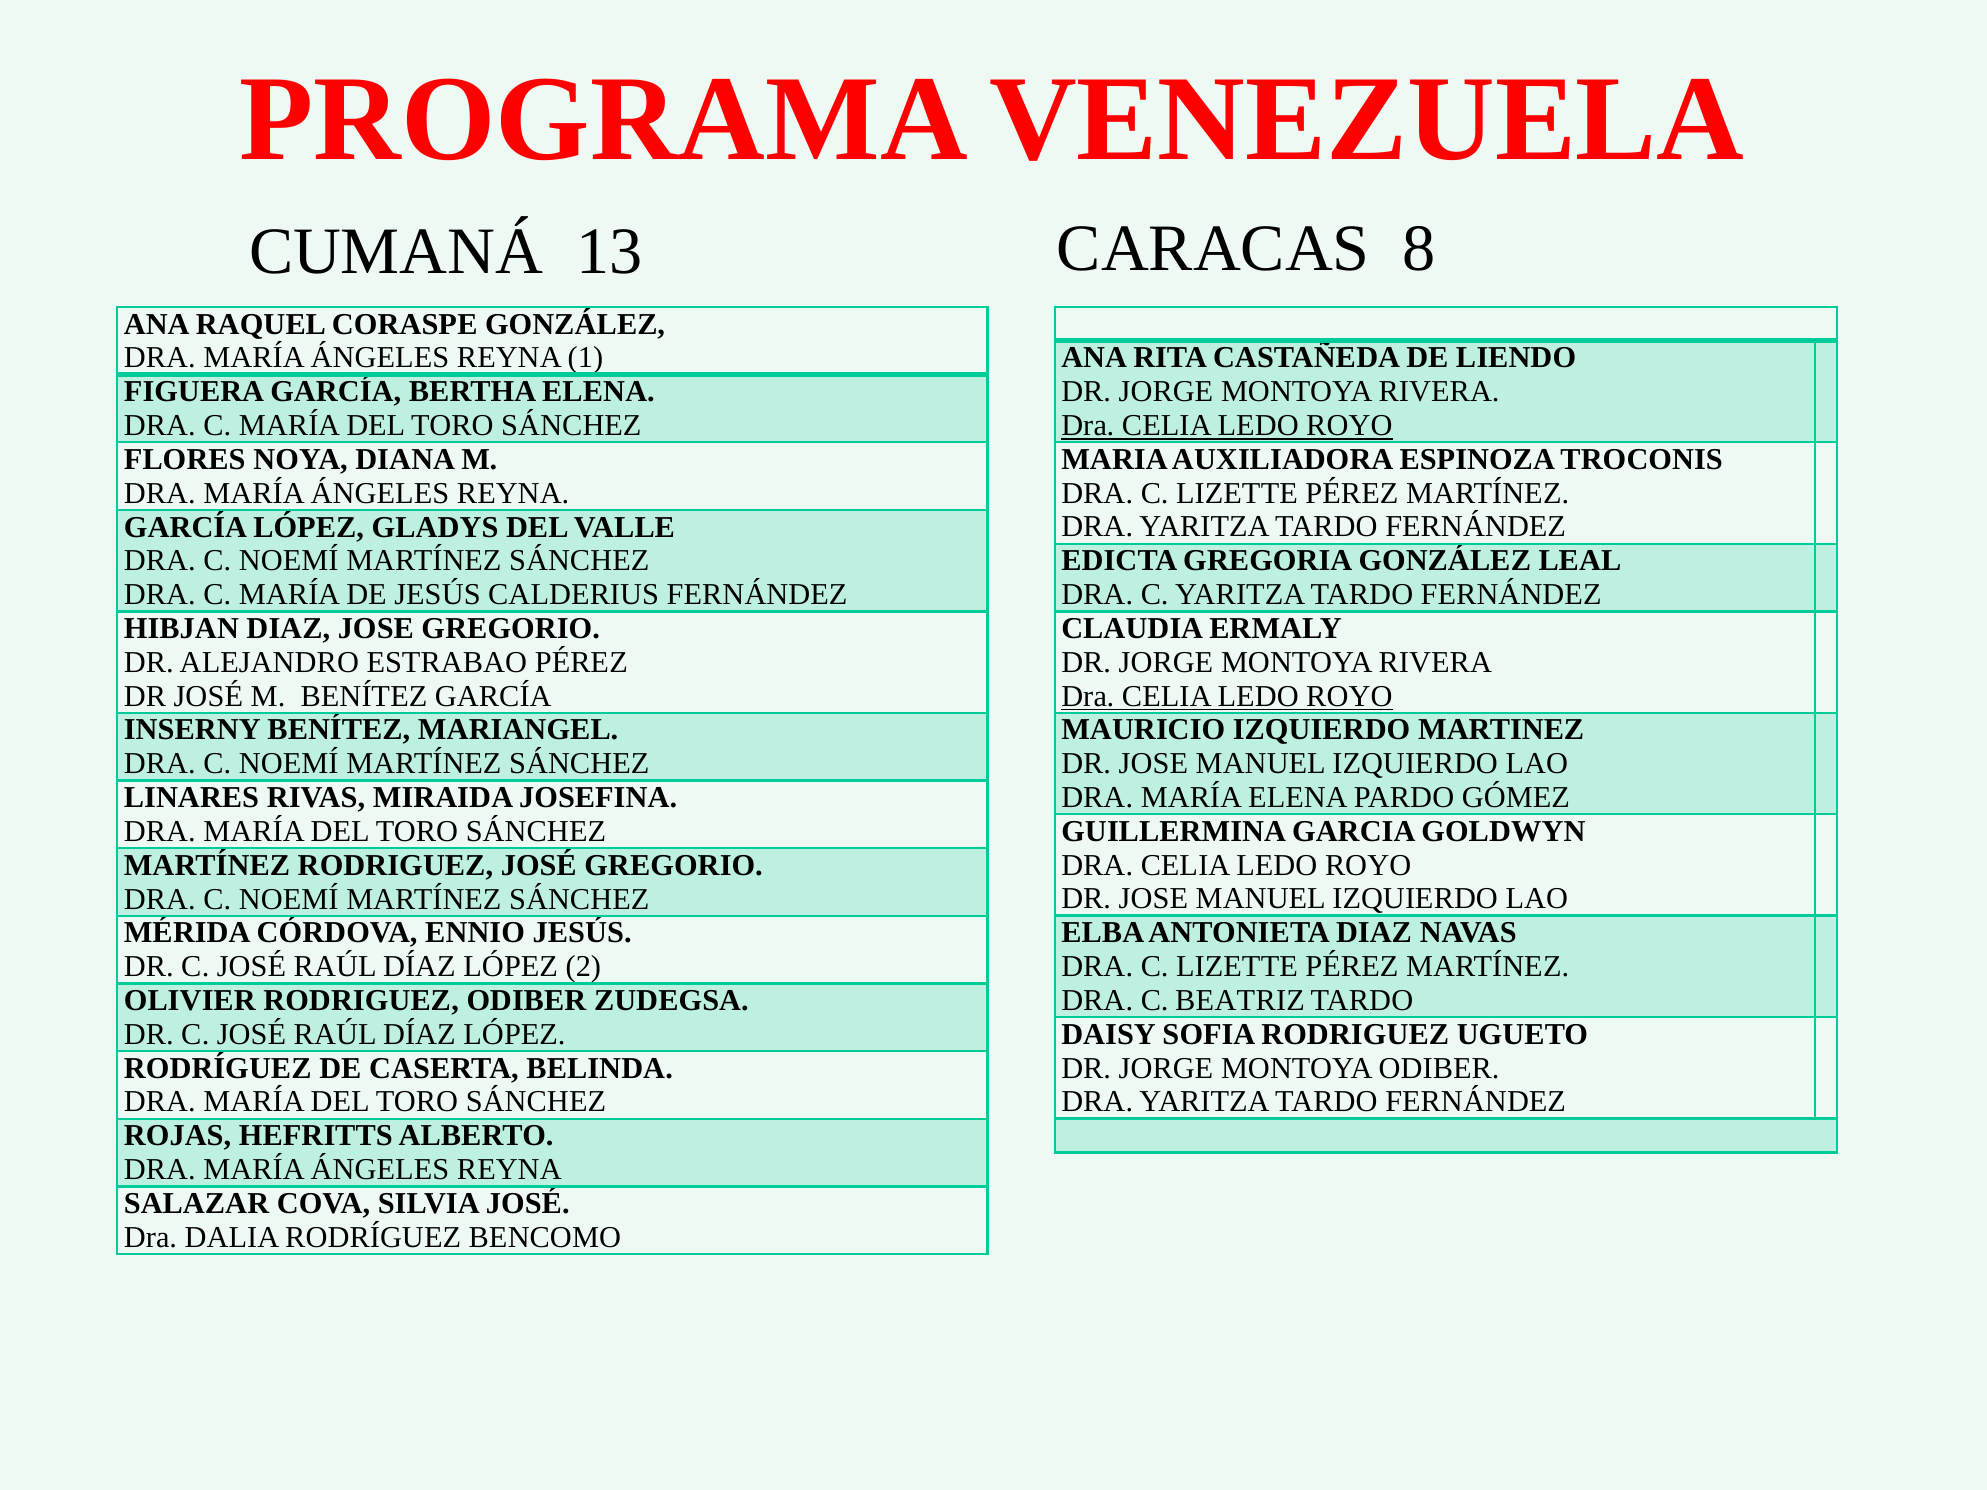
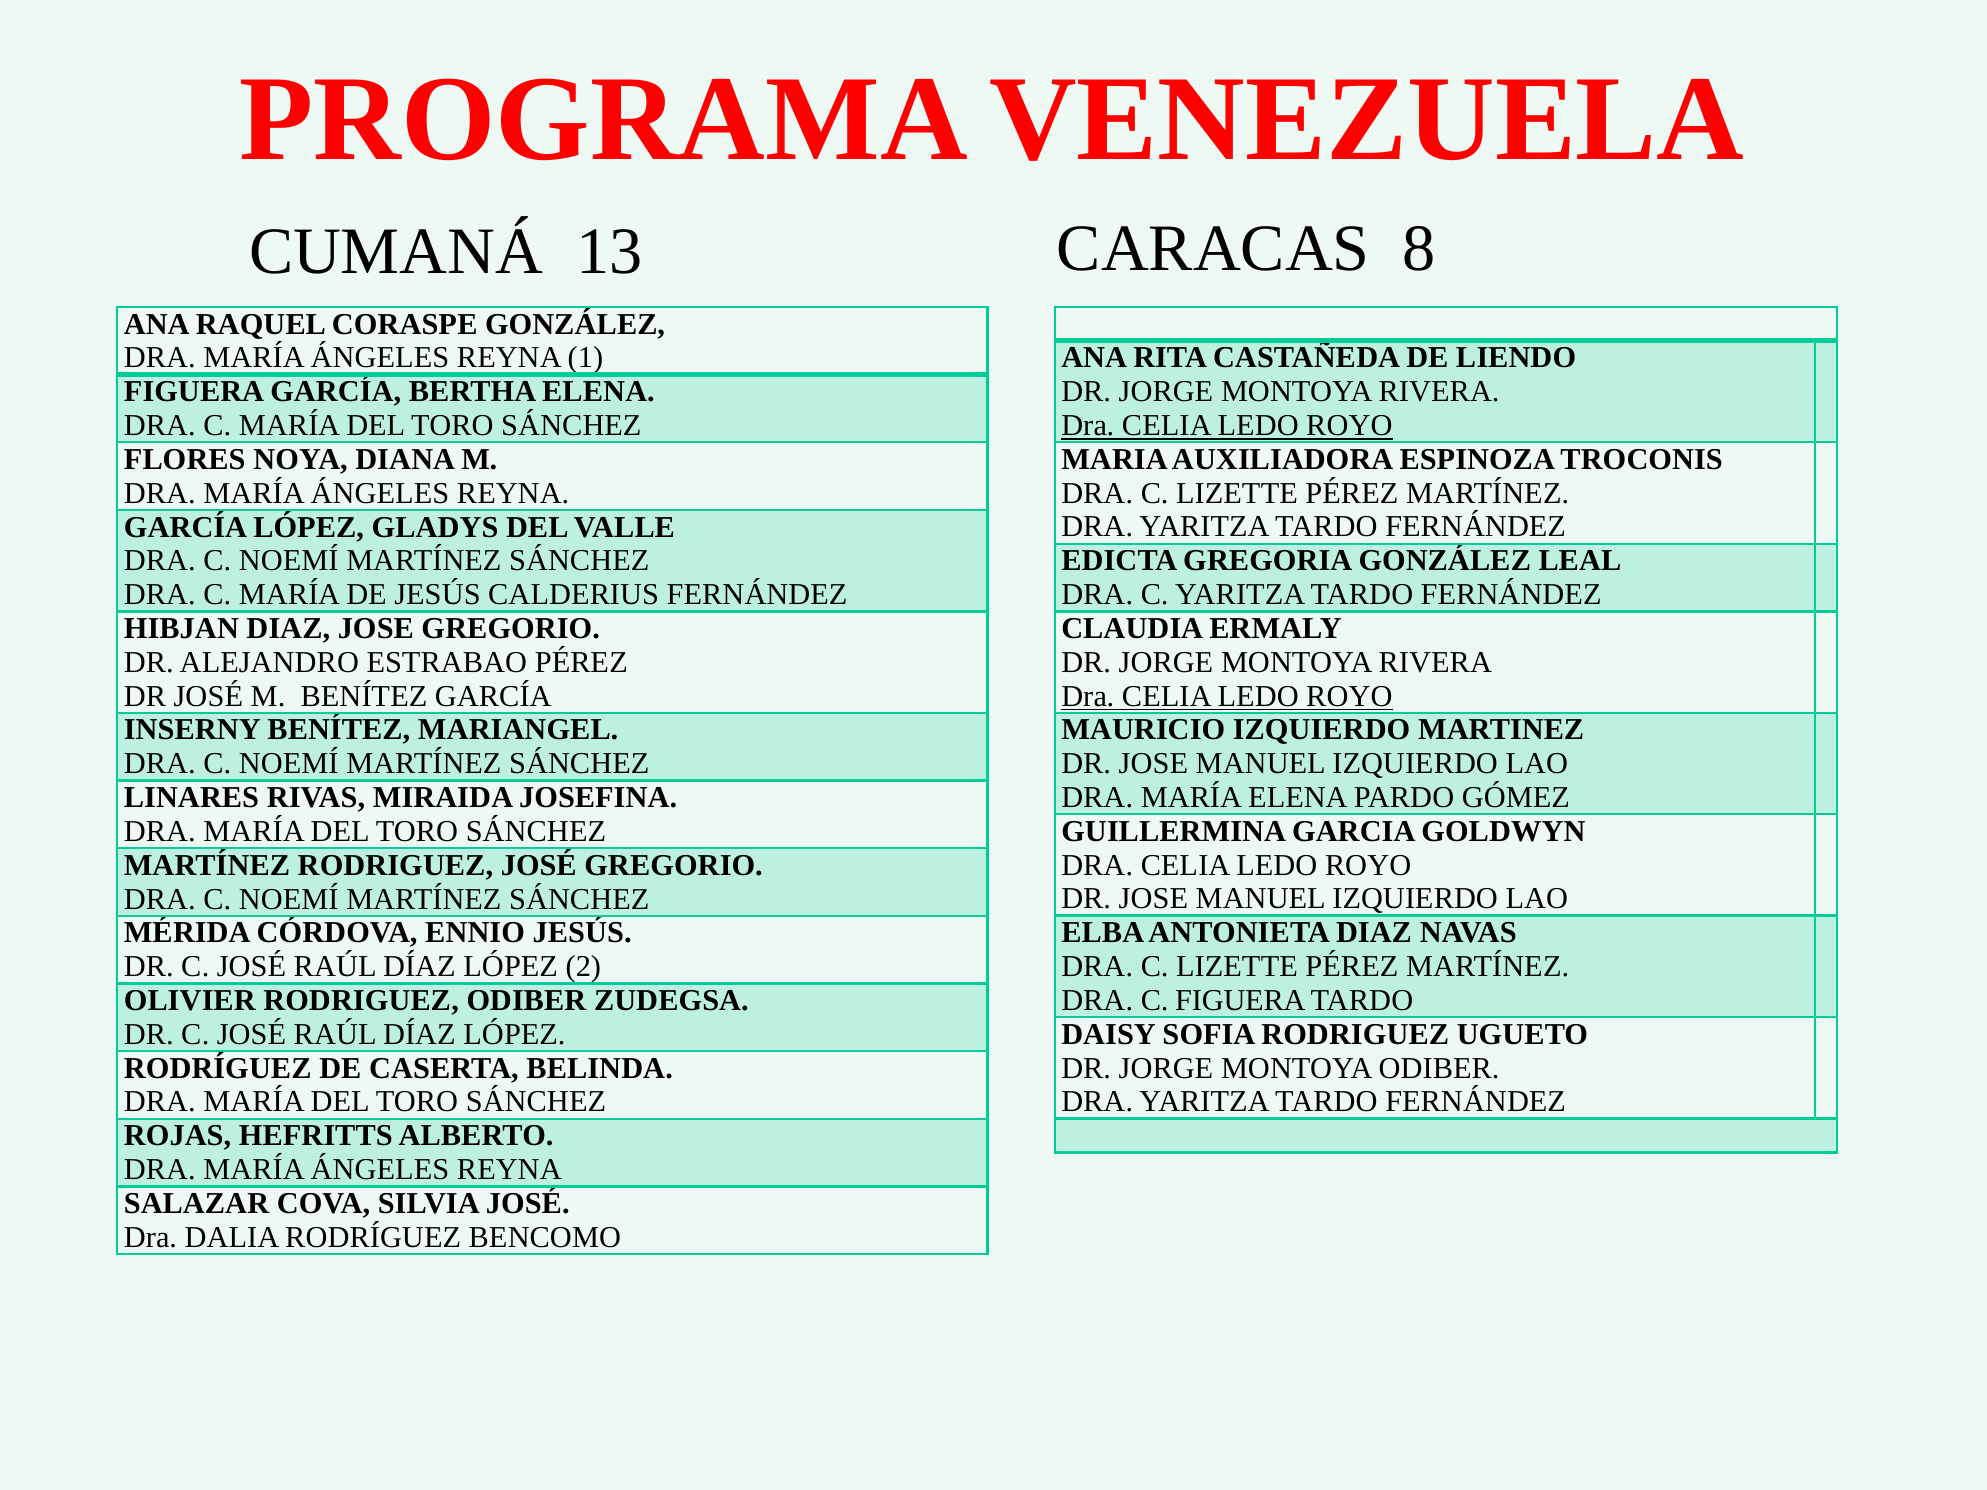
C BEATRIZ: BEATRIZ -> FIGUERA
